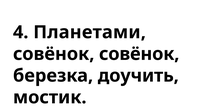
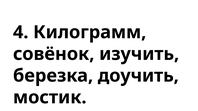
Планетами: Планетами -> Килограмм
совёнок совёнок: совёнок -> изучить
